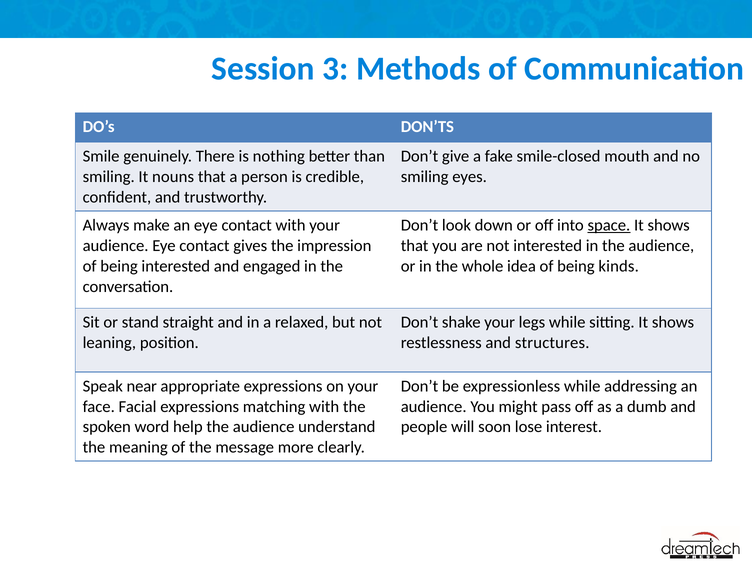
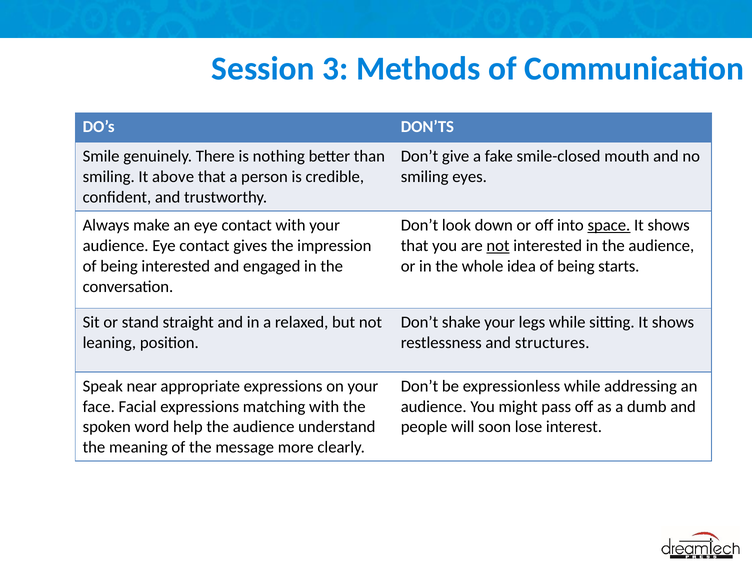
nouns: nouns -> above
not at (498, 246) underline: none -> present
kinds: kinds -> starts
